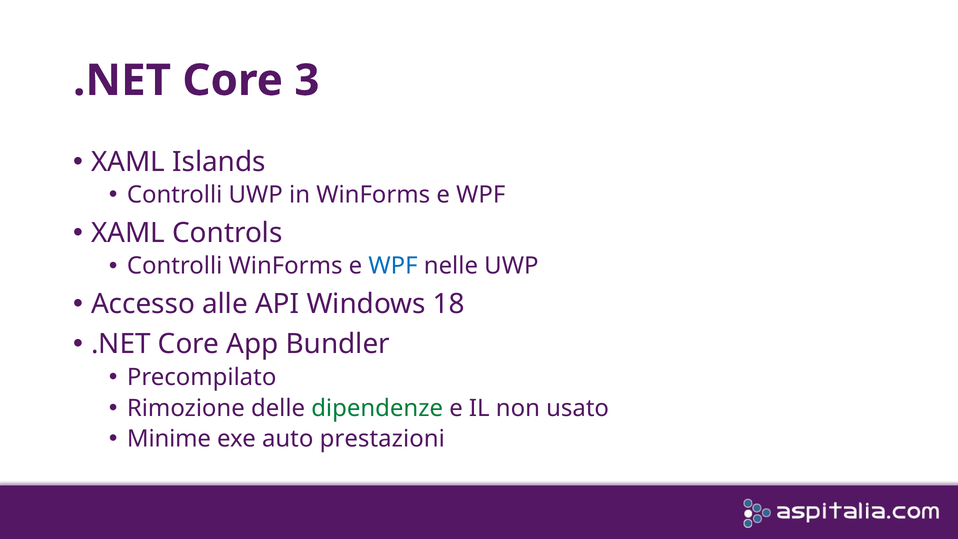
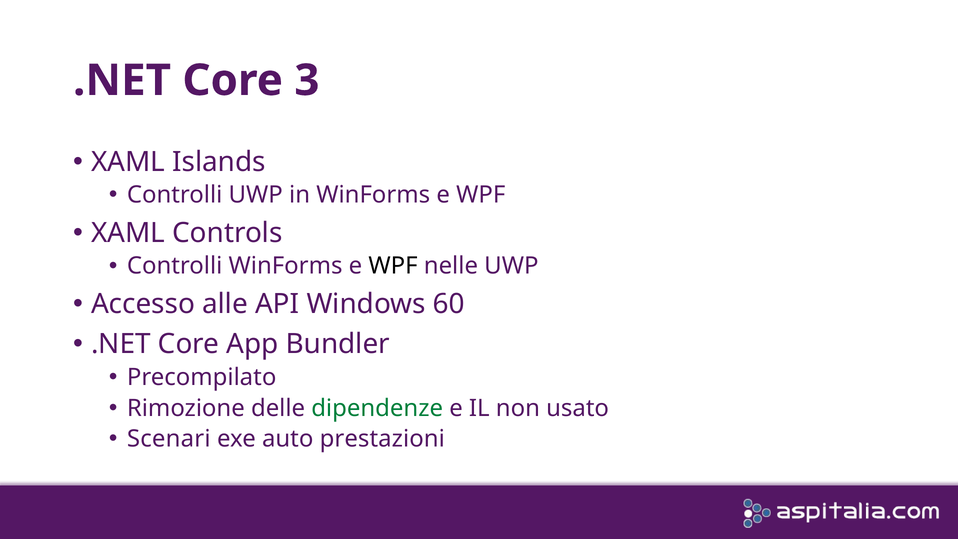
WPF at (393, 266) colour: blue -> black
18: 18 -> 60
Minime: Minime -> Scenari
